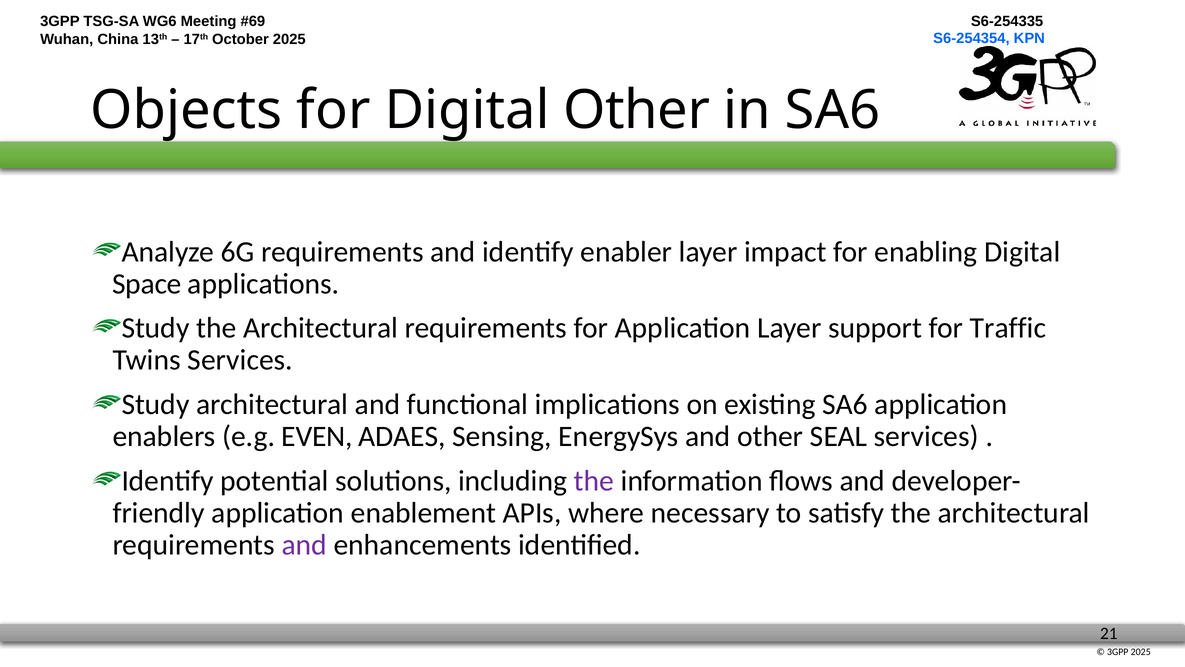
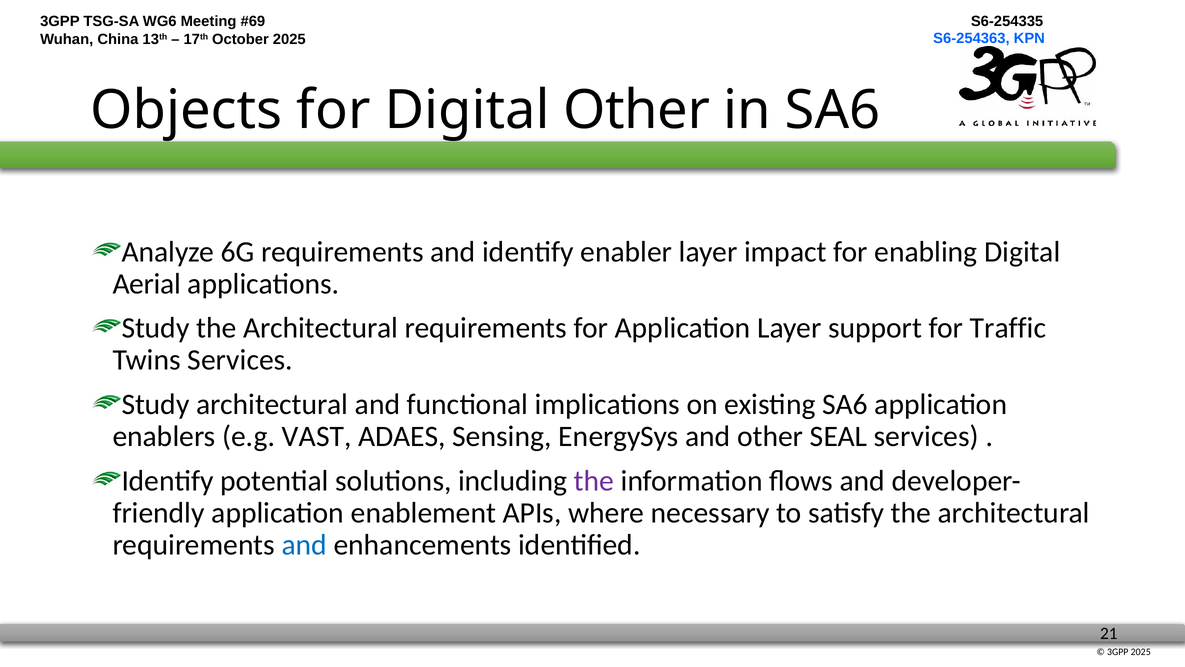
S6-254354: S6-254354 -> S6-254363
Space: Space -> Aerial
EVEN: EVEN -> VAST
and at (304, 544) colour: purple -> blue
